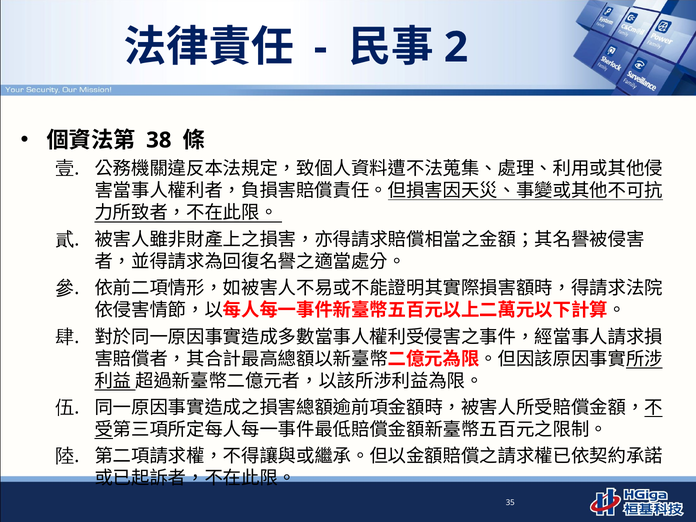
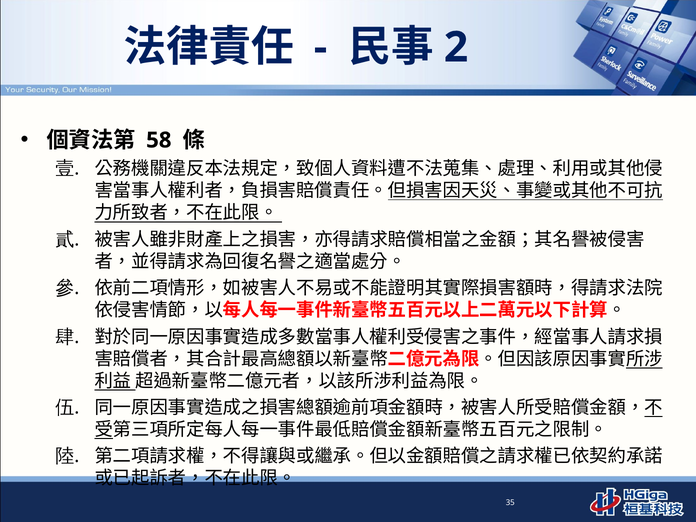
38: 38 -> 58
